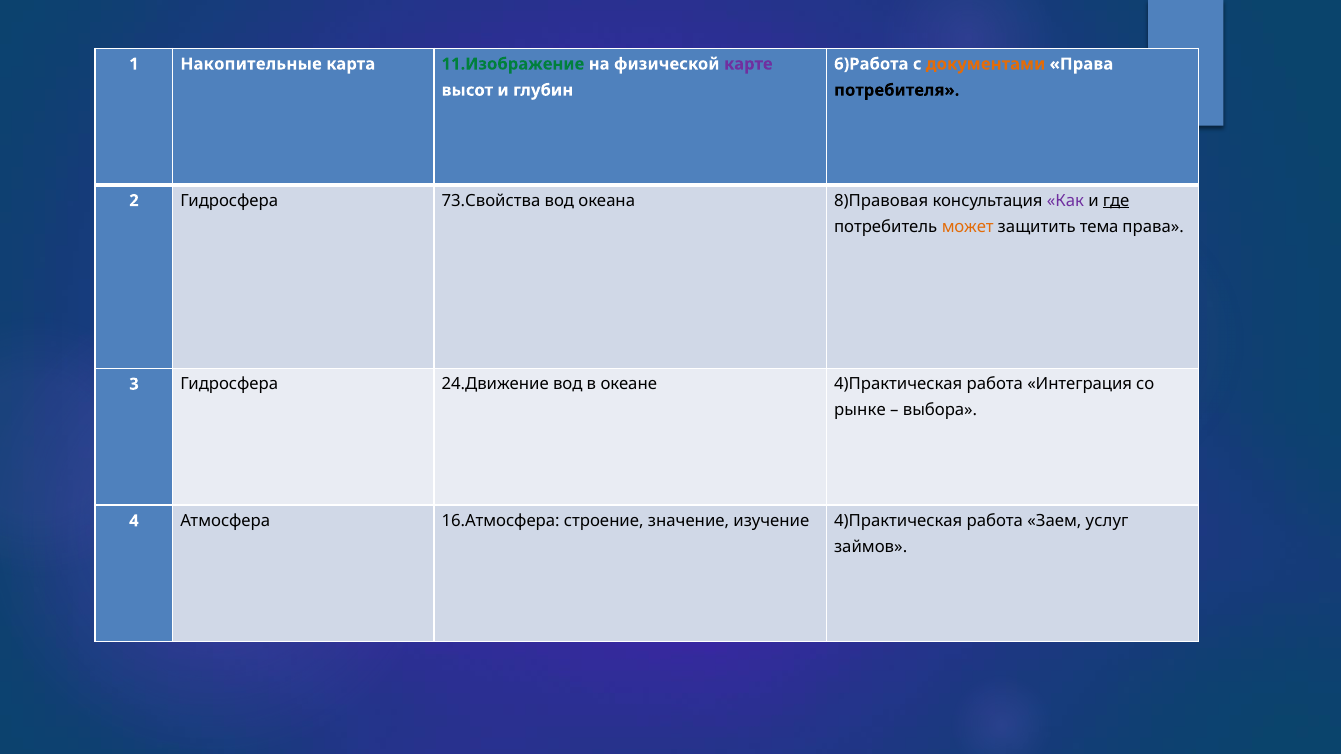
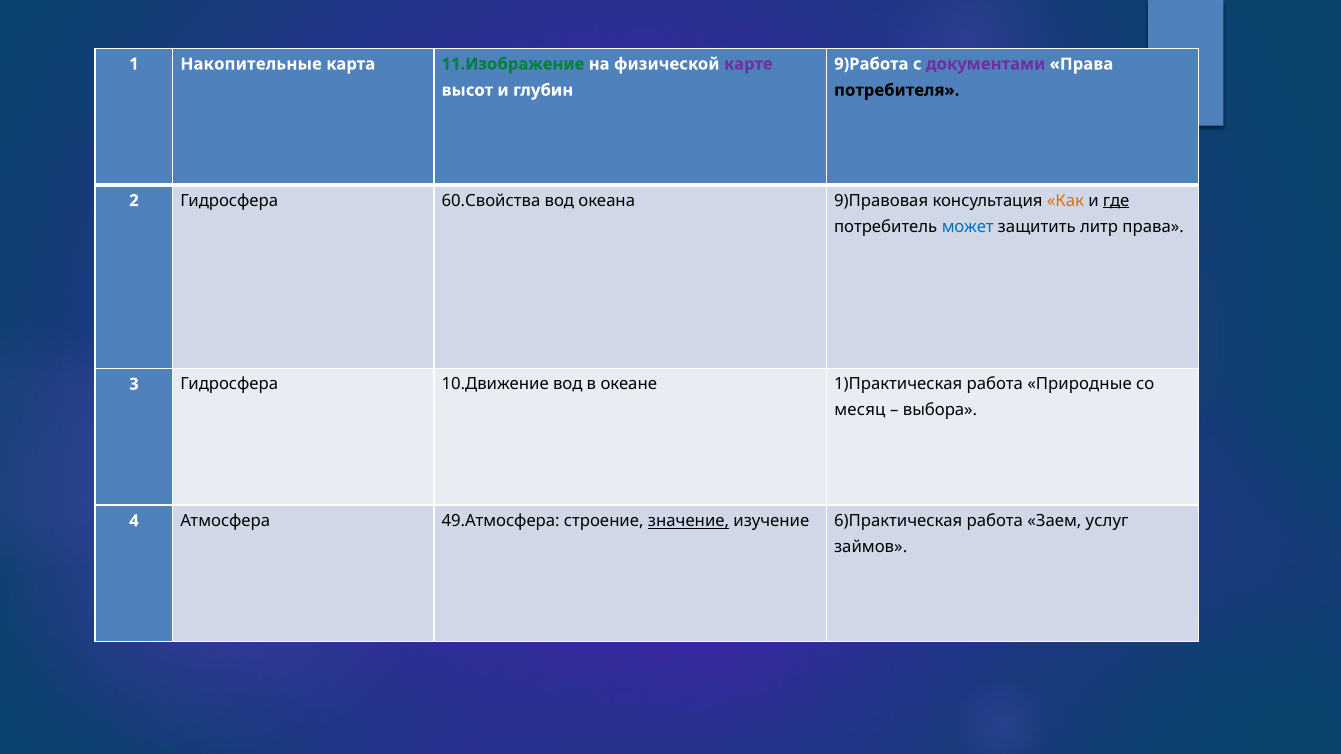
6)Работа: 6)Работа -> 9)Работа
документами colour: orange -> purple
73.Свойства: 73.Свойства -> 60.Свойства
8)Правовая: 8)Правовая -> 9)Правовая
Как colour: purple -> orange
может colour: orange -> blue
тема: тема -> литр
24.Движение: 24.Движение -> 10.Движение
океане 4)Практическая: 4)Практическая -> 1)Практическая
Интеграция: Интеграция -> Природные
рынке: рынке -> месяц
16.Атмосфера: 16.Атмосфера -> 49.Атмосфера
значение underline: none -> present
изучение 4)Практическая: 4)Практическая -> 6)Практическая
